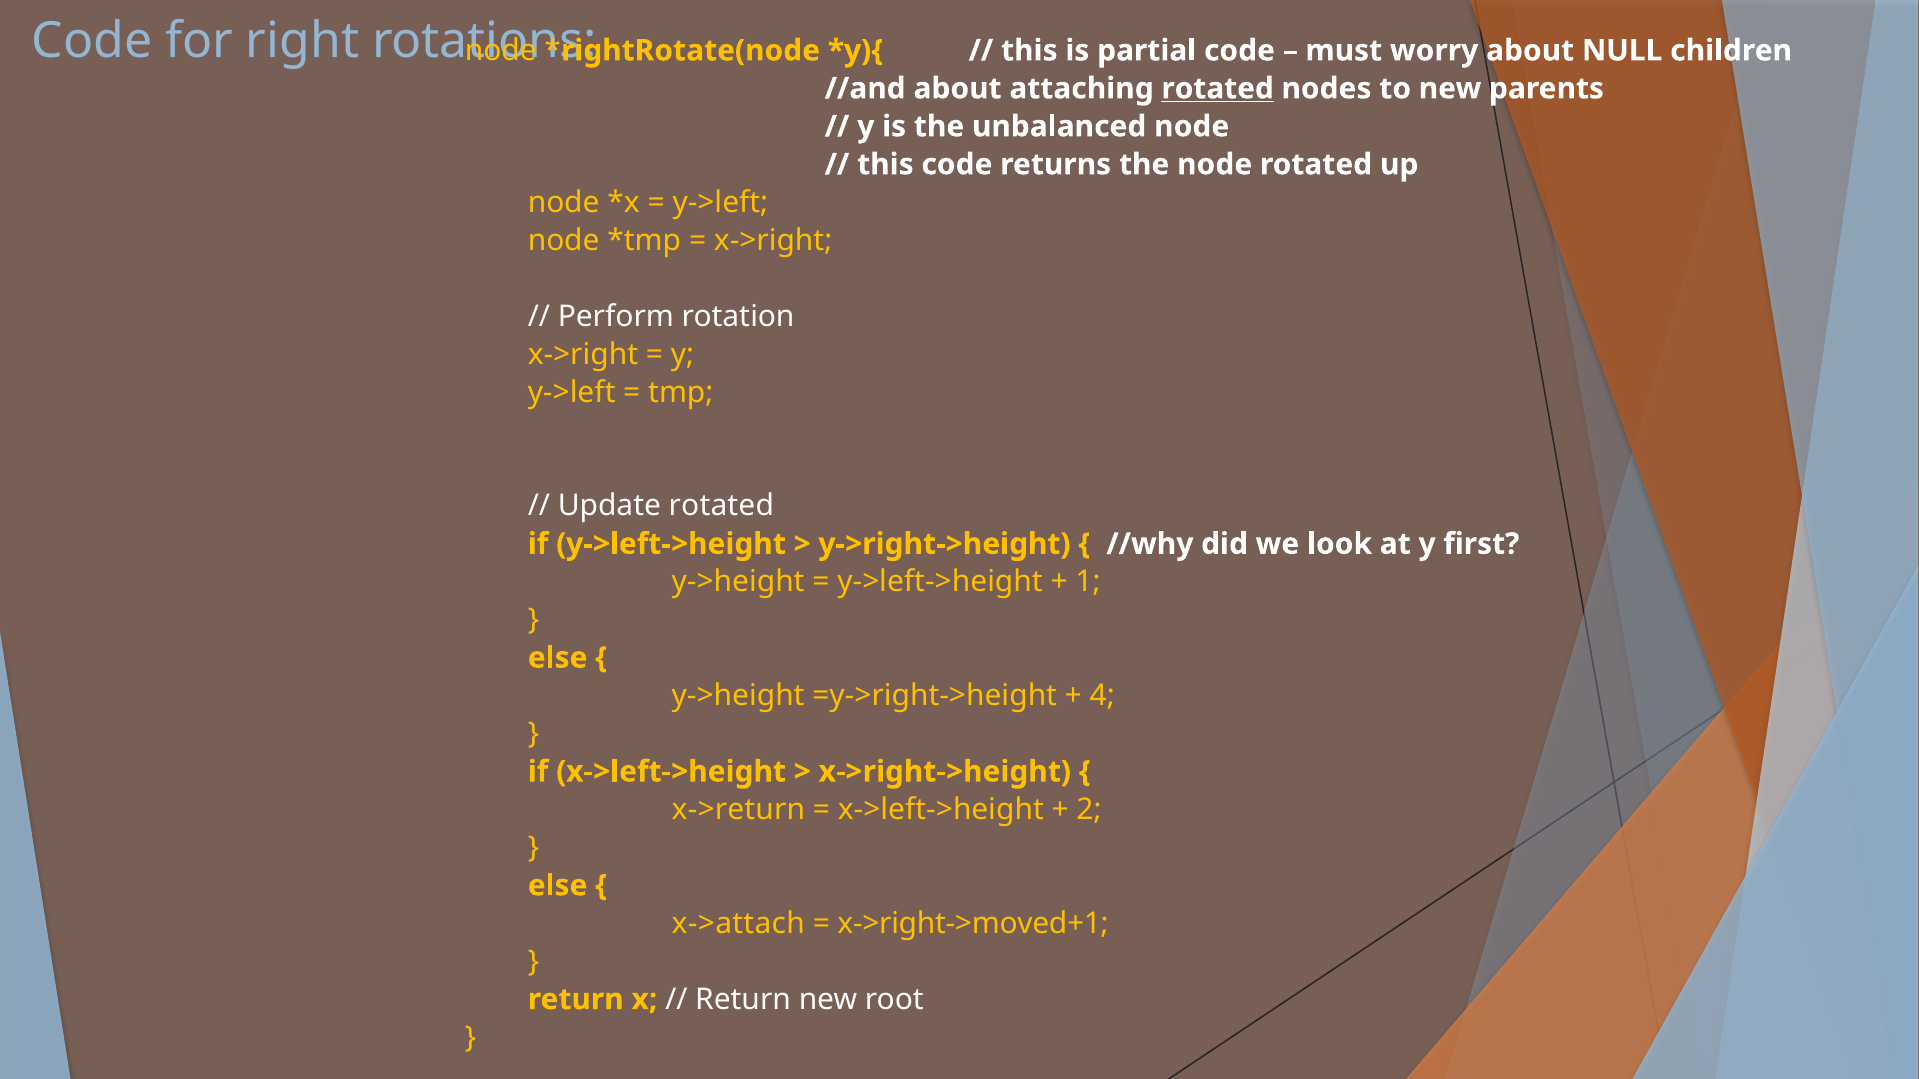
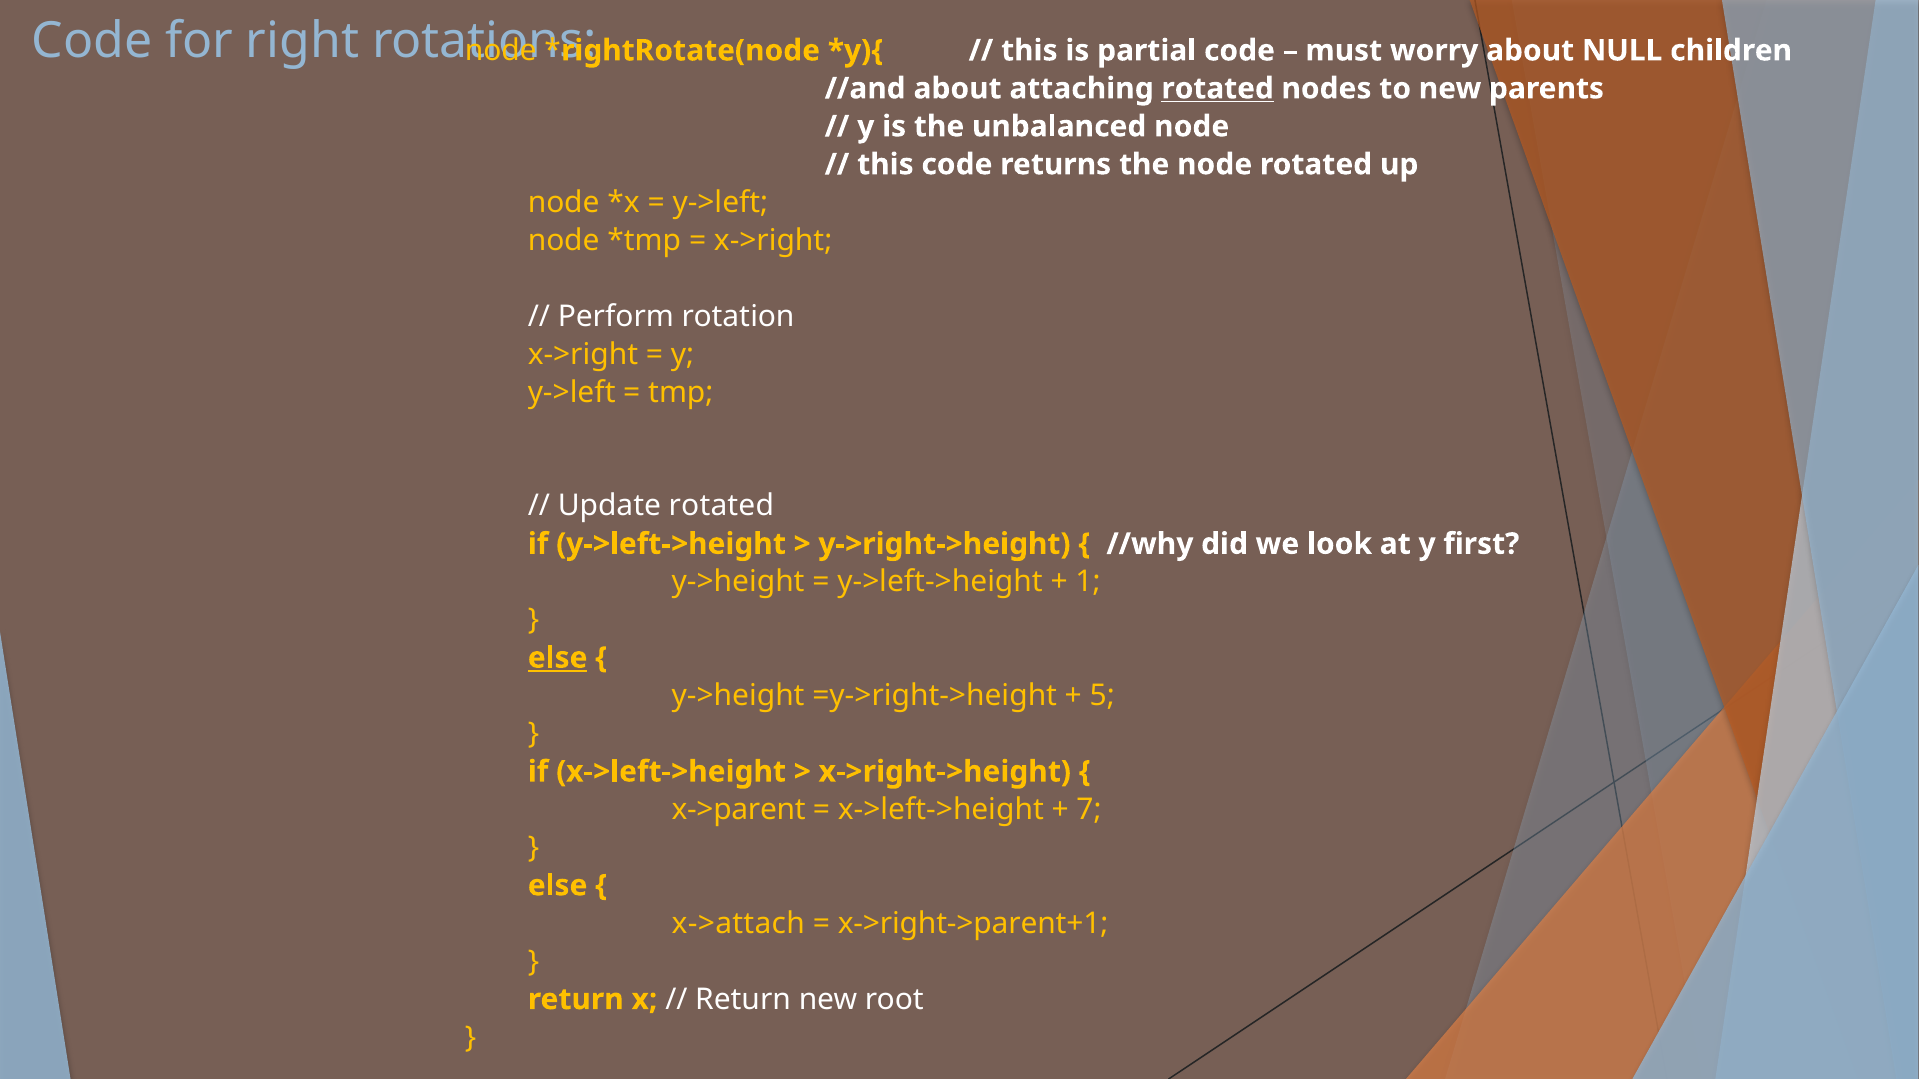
else at (558, 658) underline: none -> present
4: 4 -> 5
x->return: x->return -> x->parent
2: 2 -> 7
x->right->moved+1: x->right->moved+1 -> x->right->parent+1
